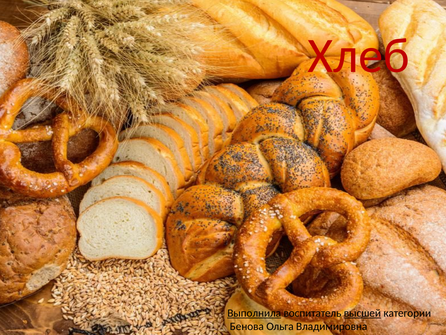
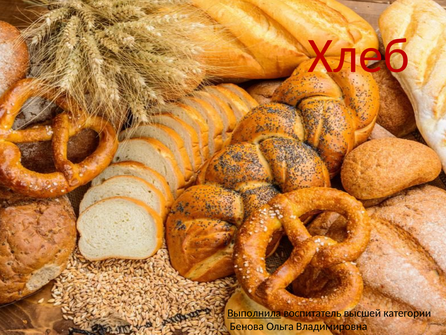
высшей underline: present -> none
